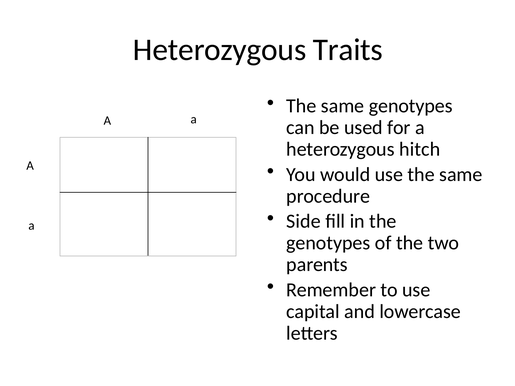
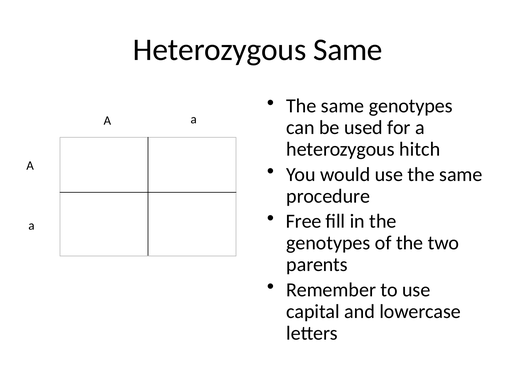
Heterozygous Traits: Traits -> Same
Side: Side -> Free
